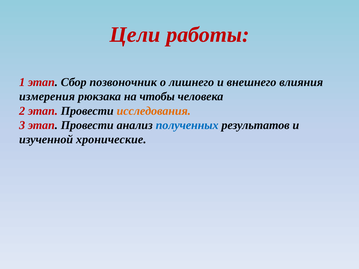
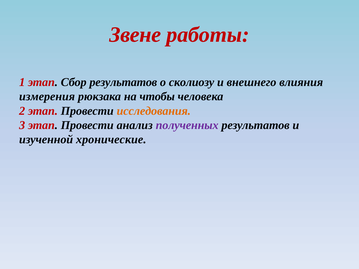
Цели: Цели -> Звене
Сбор позвоночник: позвоночник -> результатов
лишнего: лишнего -> сколиозу
полученных colour: blue -> purple
